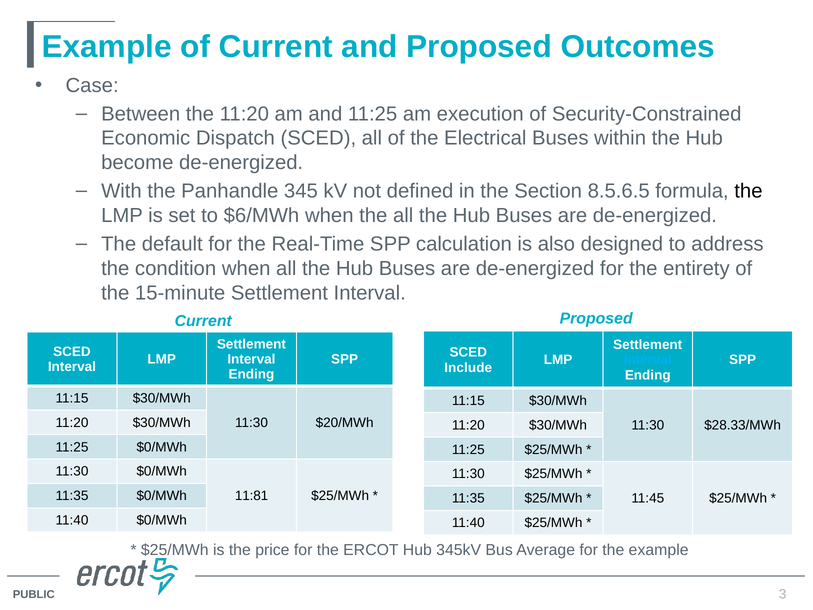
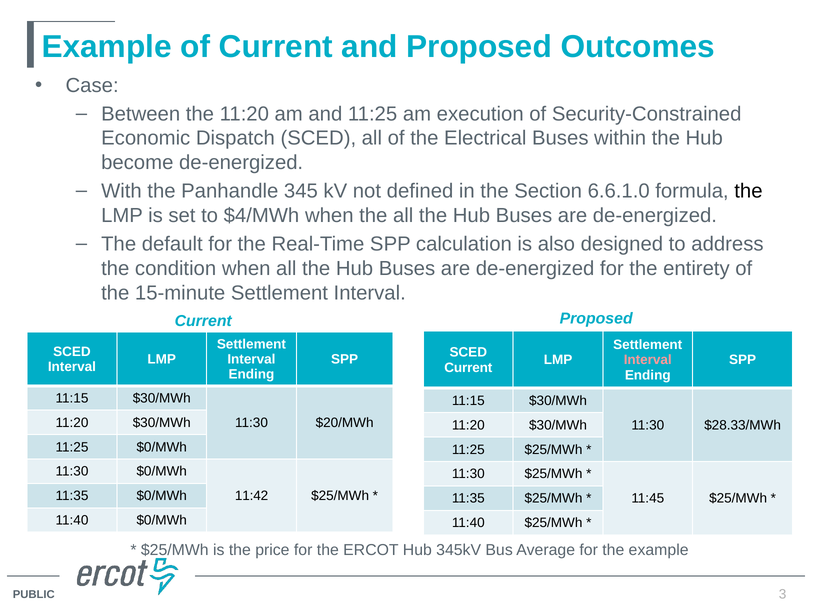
8.5.6.5: 8.5.6.5 -> 6.6.1.0
$6/MWh: $6/MWh -> $4/MWh
Interval at (648, 360) colour: light blue -> pink
Include at (468, 367): Include -> Current
11:81: 11:81 -> 11:42
